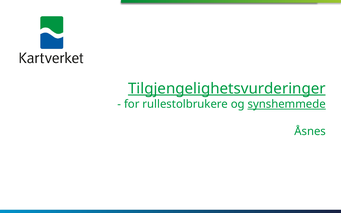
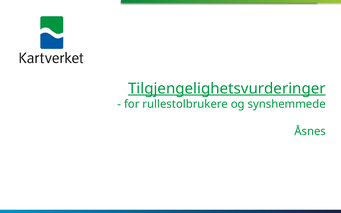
synshemmede underline: present -> none
